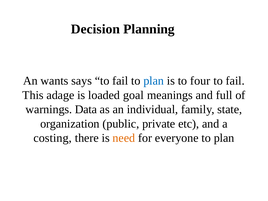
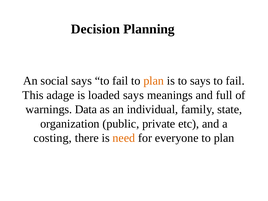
wants: wants -> social
plan at (154, 81) colour: blue -> orange
to four: four -> says
loaded goal: goal -> says
